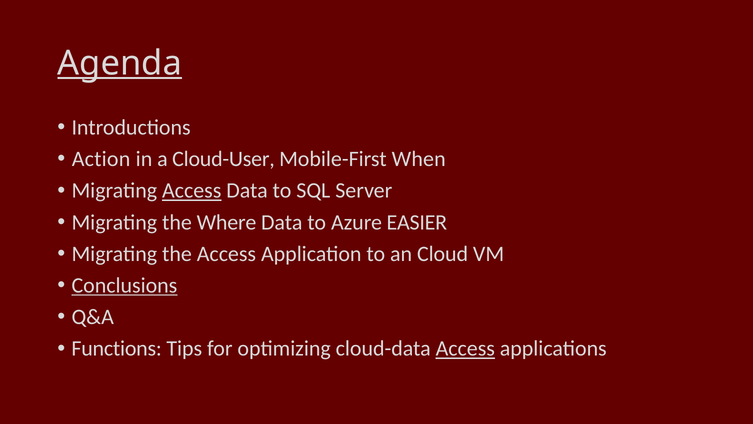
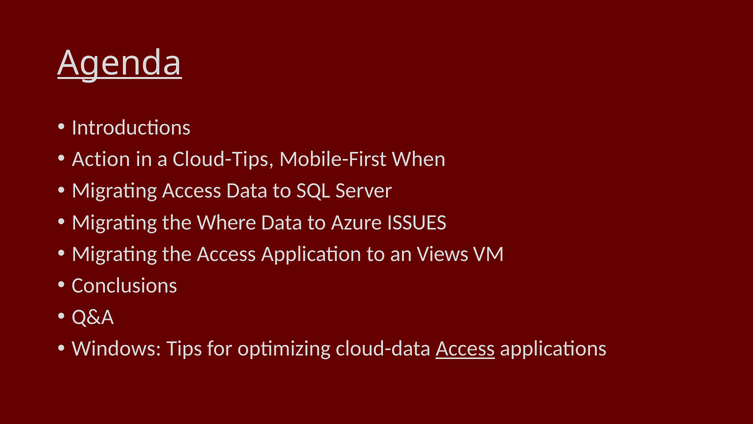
Cloud-User: Cloud-User -> Cloud-Tips
Access at (192, 190) underline: present -> none
EASIER: EASIER -> ISSUES
Cloud: Cloud -> Views
Conclusions underline: present -> none
Functions: Functions -> Windows
